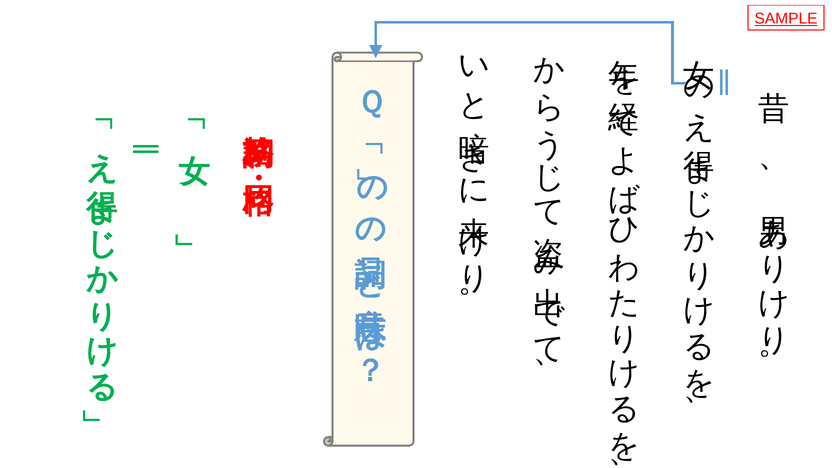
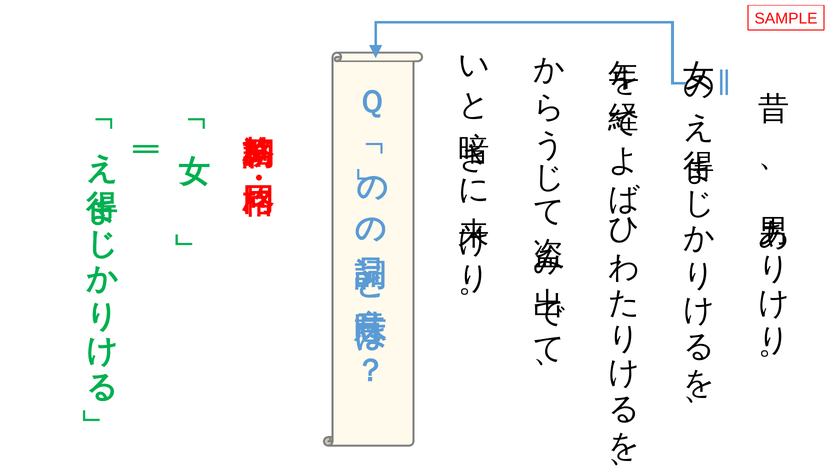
SAMPLE underline: present -> none
